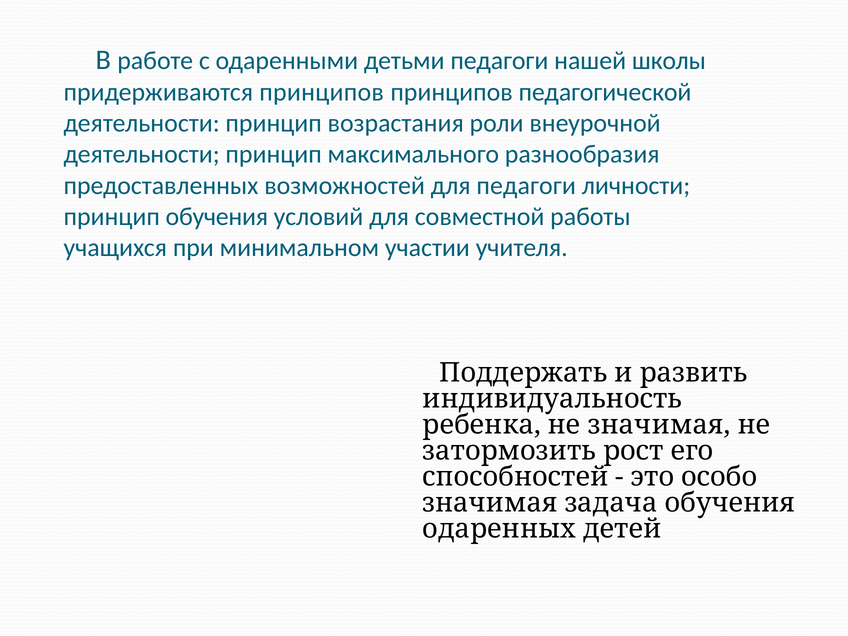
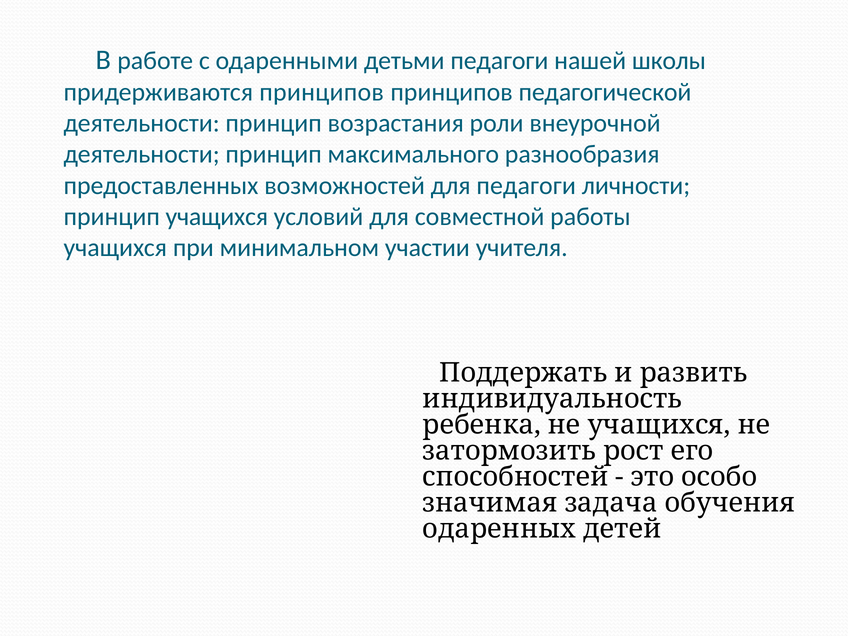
принцип обучения: обучения -> учащихся
не значимая: значимая -> учащихся
